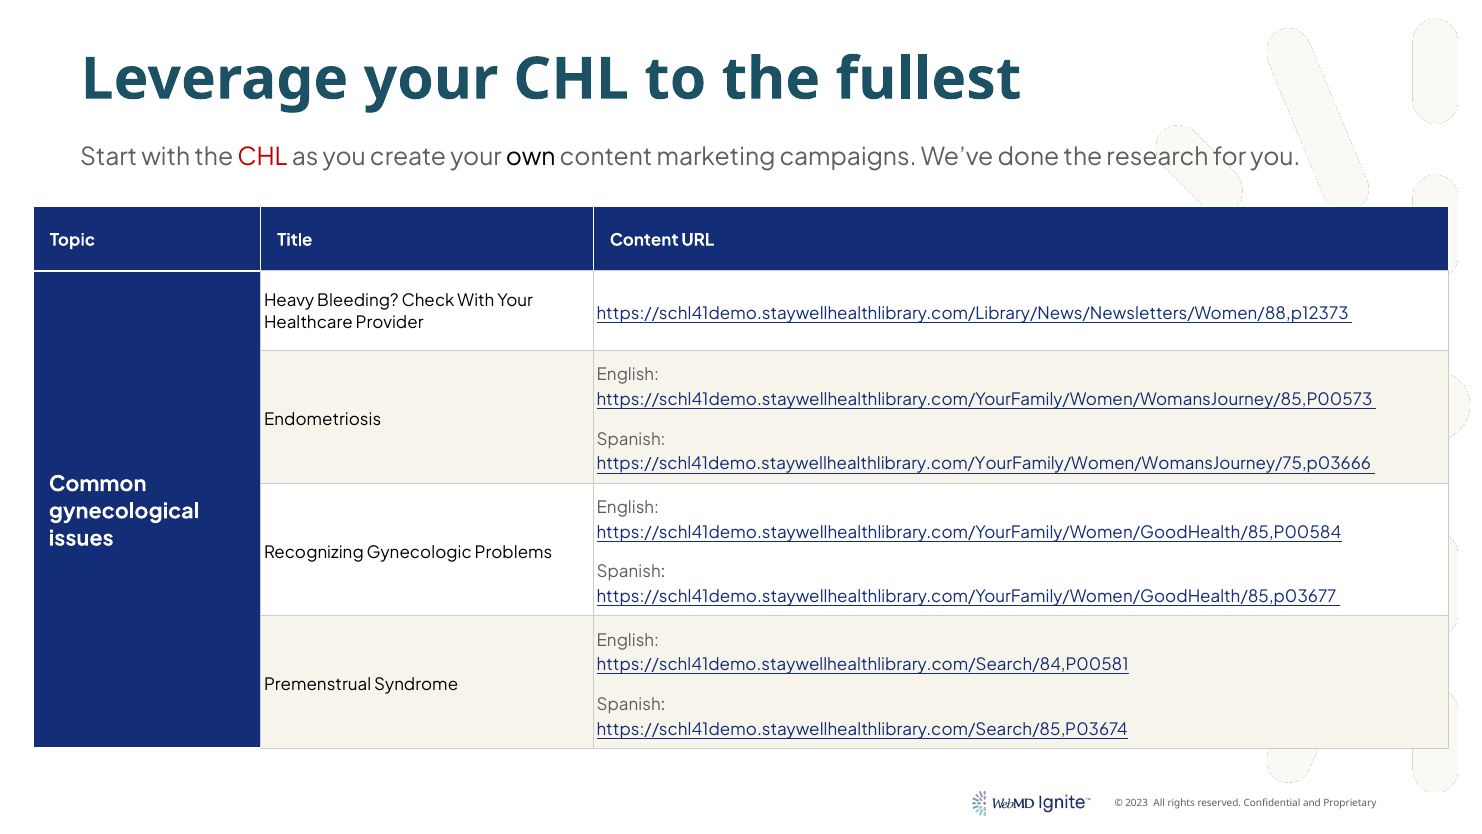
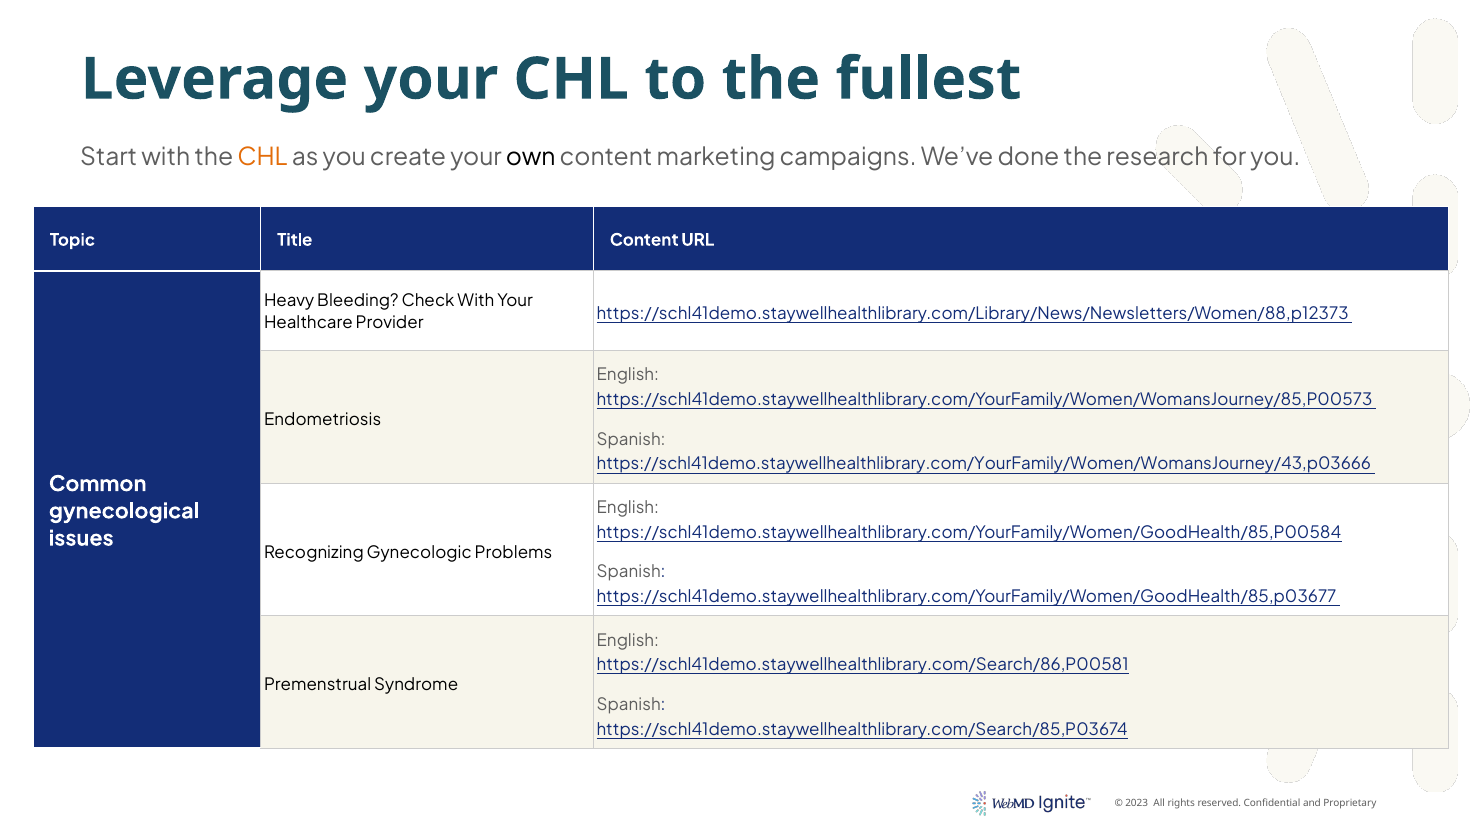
CHL at (263, 158) colour: red -> orange
https://schl41demo.staywellhealthlibrary.com/YourFamily/Women/WomansJourney/75,p03666: https://schl41demo.staywellhealthlibrary.com/YourFamily/Women/WomansJourney/75,p03666 -> https://schl41demo.staywellhealthlibrary.com/YourFamily/Women/WomansJourney/43,p03666
https://schl41demo.staywellhealthlibrary.com/Search/84,P00581: https://schl41demo.staywellhealthlibrary.com/Search/84,P00581 -> https://schl41demo.staywellhealthlibrary.com/Search/86,P00581
